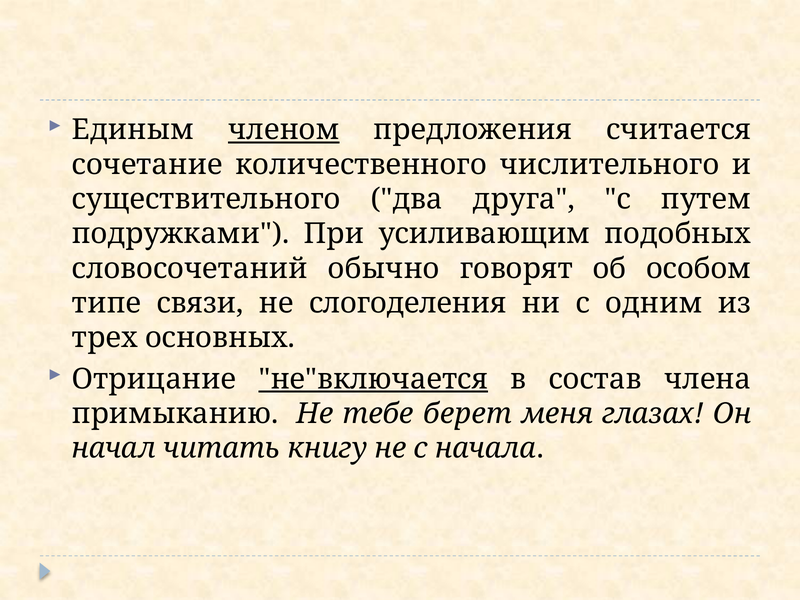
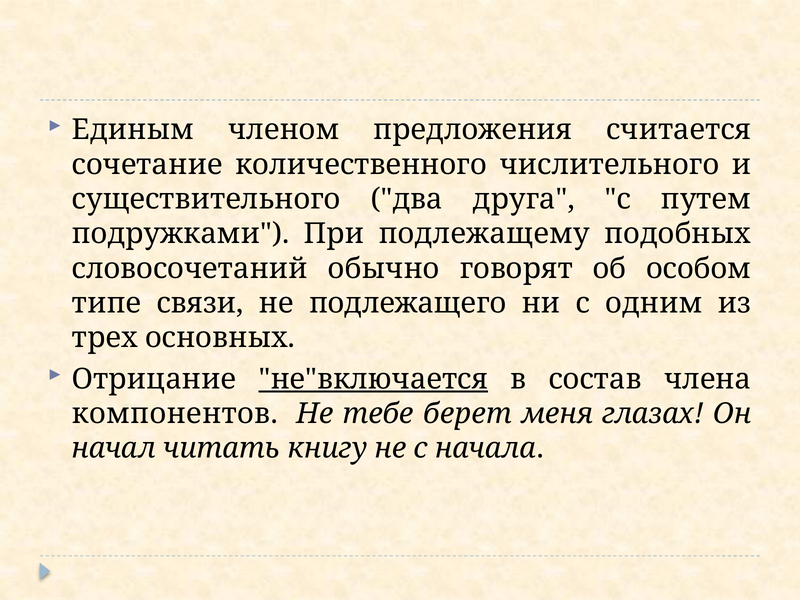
членом underline: present -> none
усиливающим: усиливающим -> подлежащему
слогоделения: слогоделения -> подлежащего
примыканию: примыканию -> компонентов
